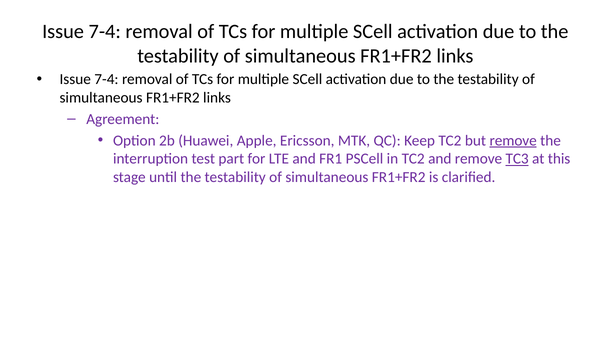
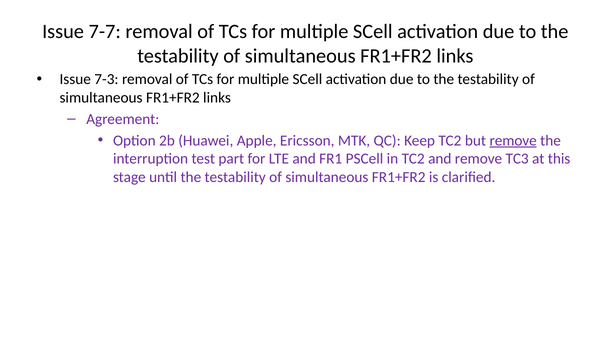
7-4 at (105, 32): 7-4 -> 7-7
7-4 at (106, 79): 7-4 -> 7-3
TC3 underline: present -> none
